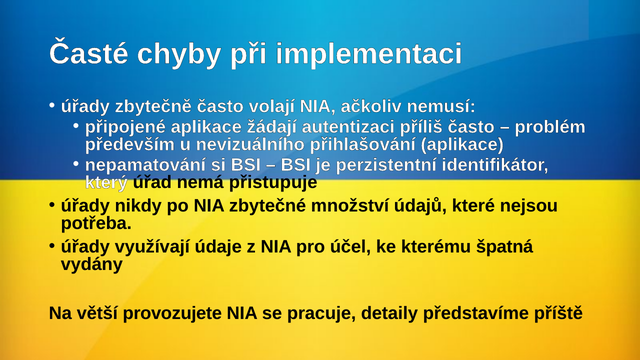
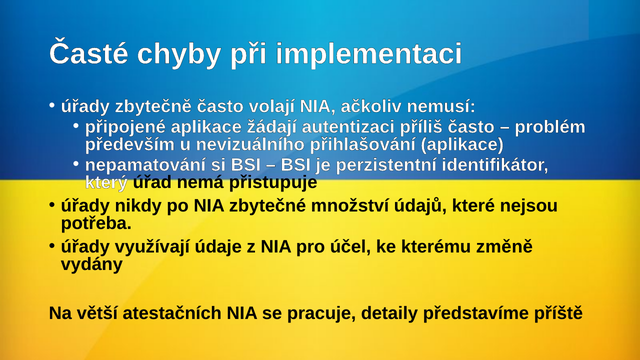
špatná: špatná -> změně
provozujete: provozujete -> atestačních
